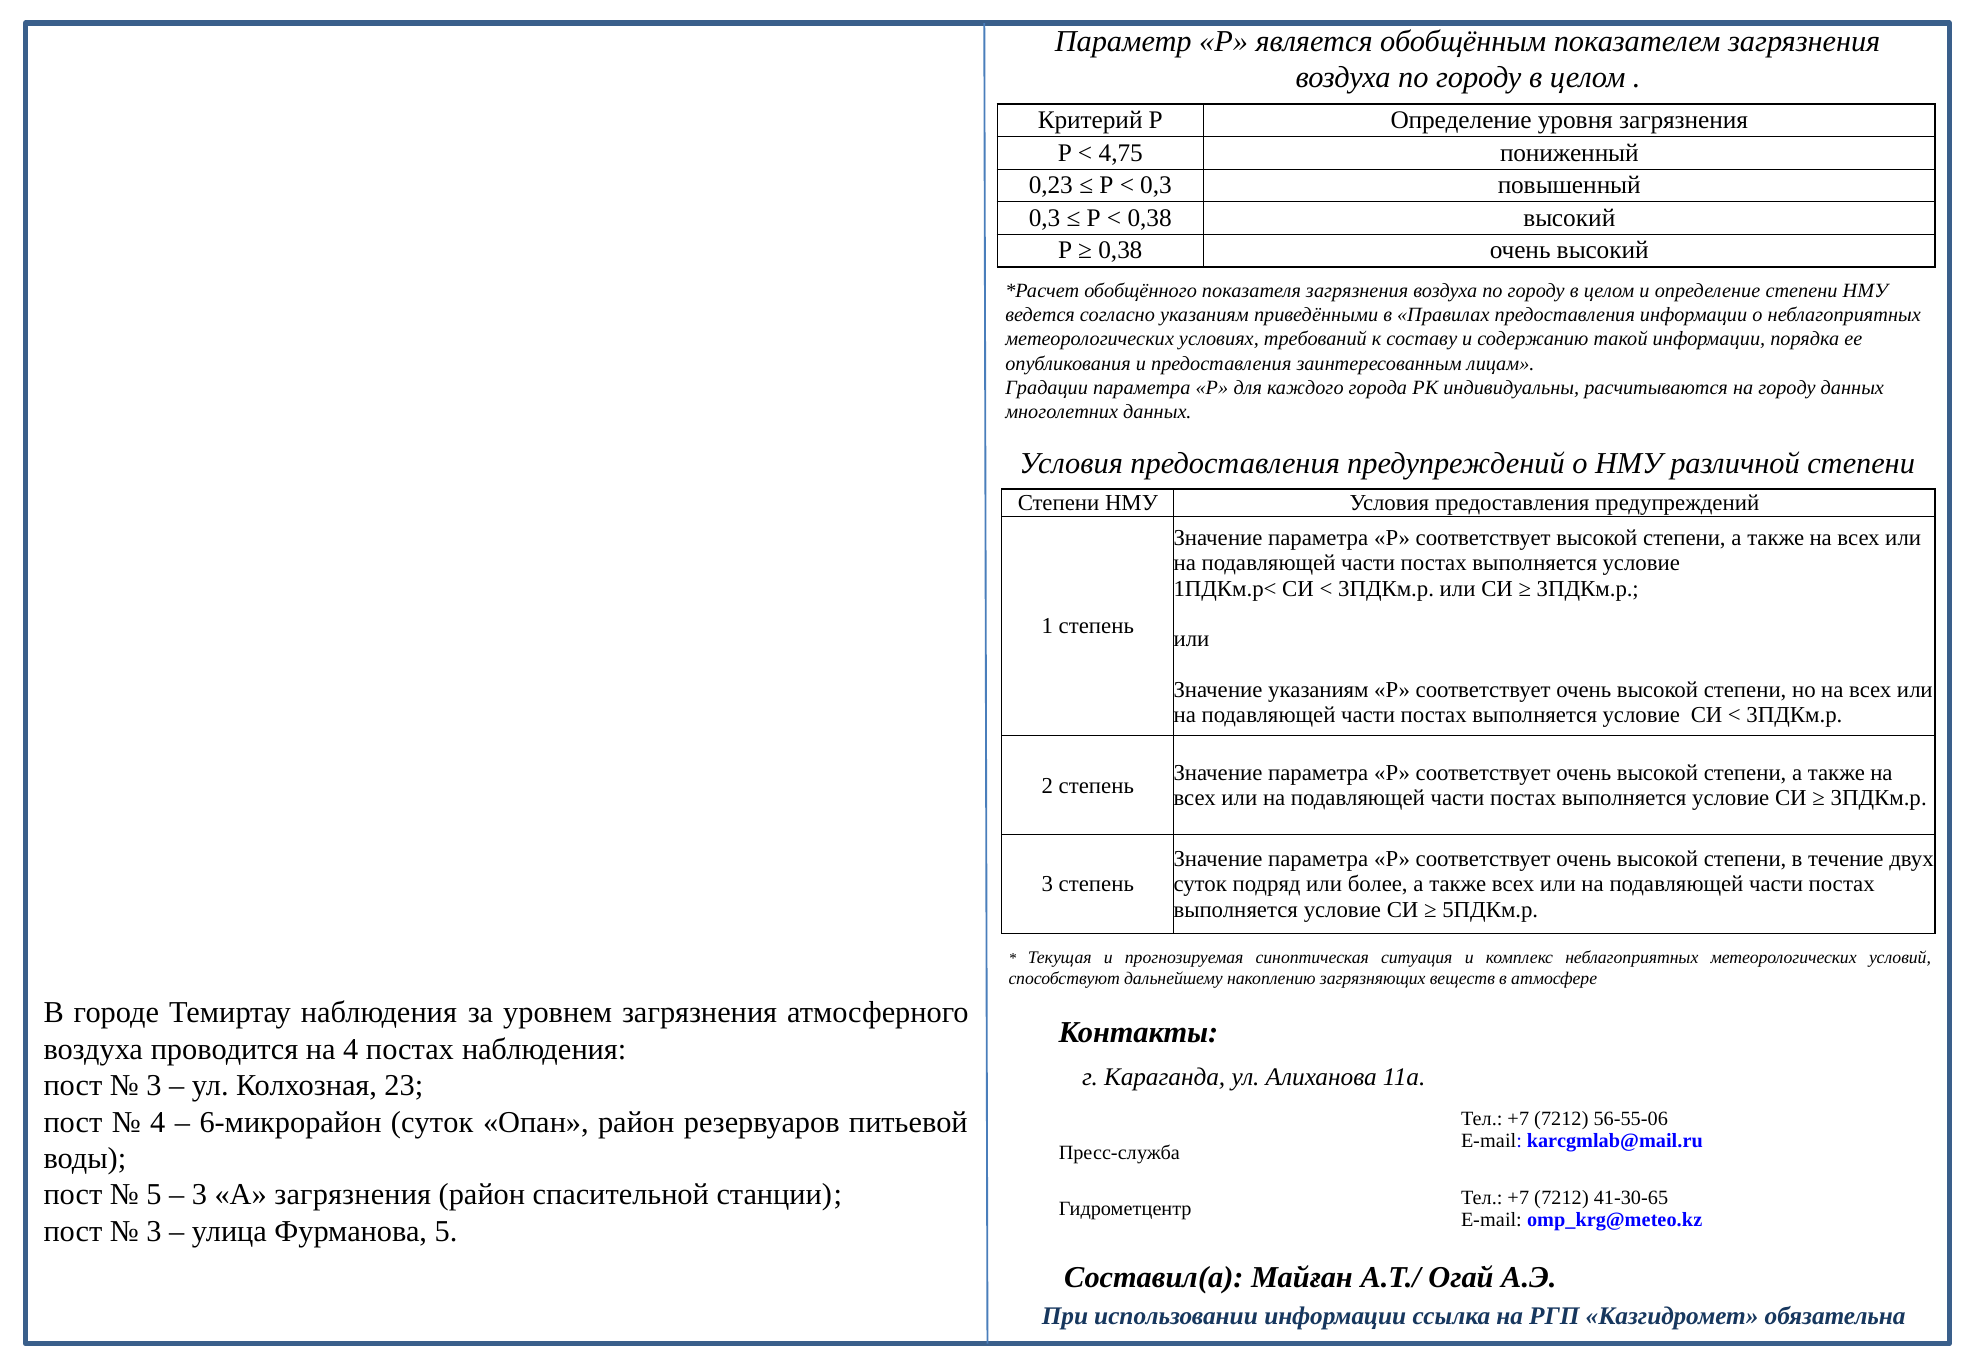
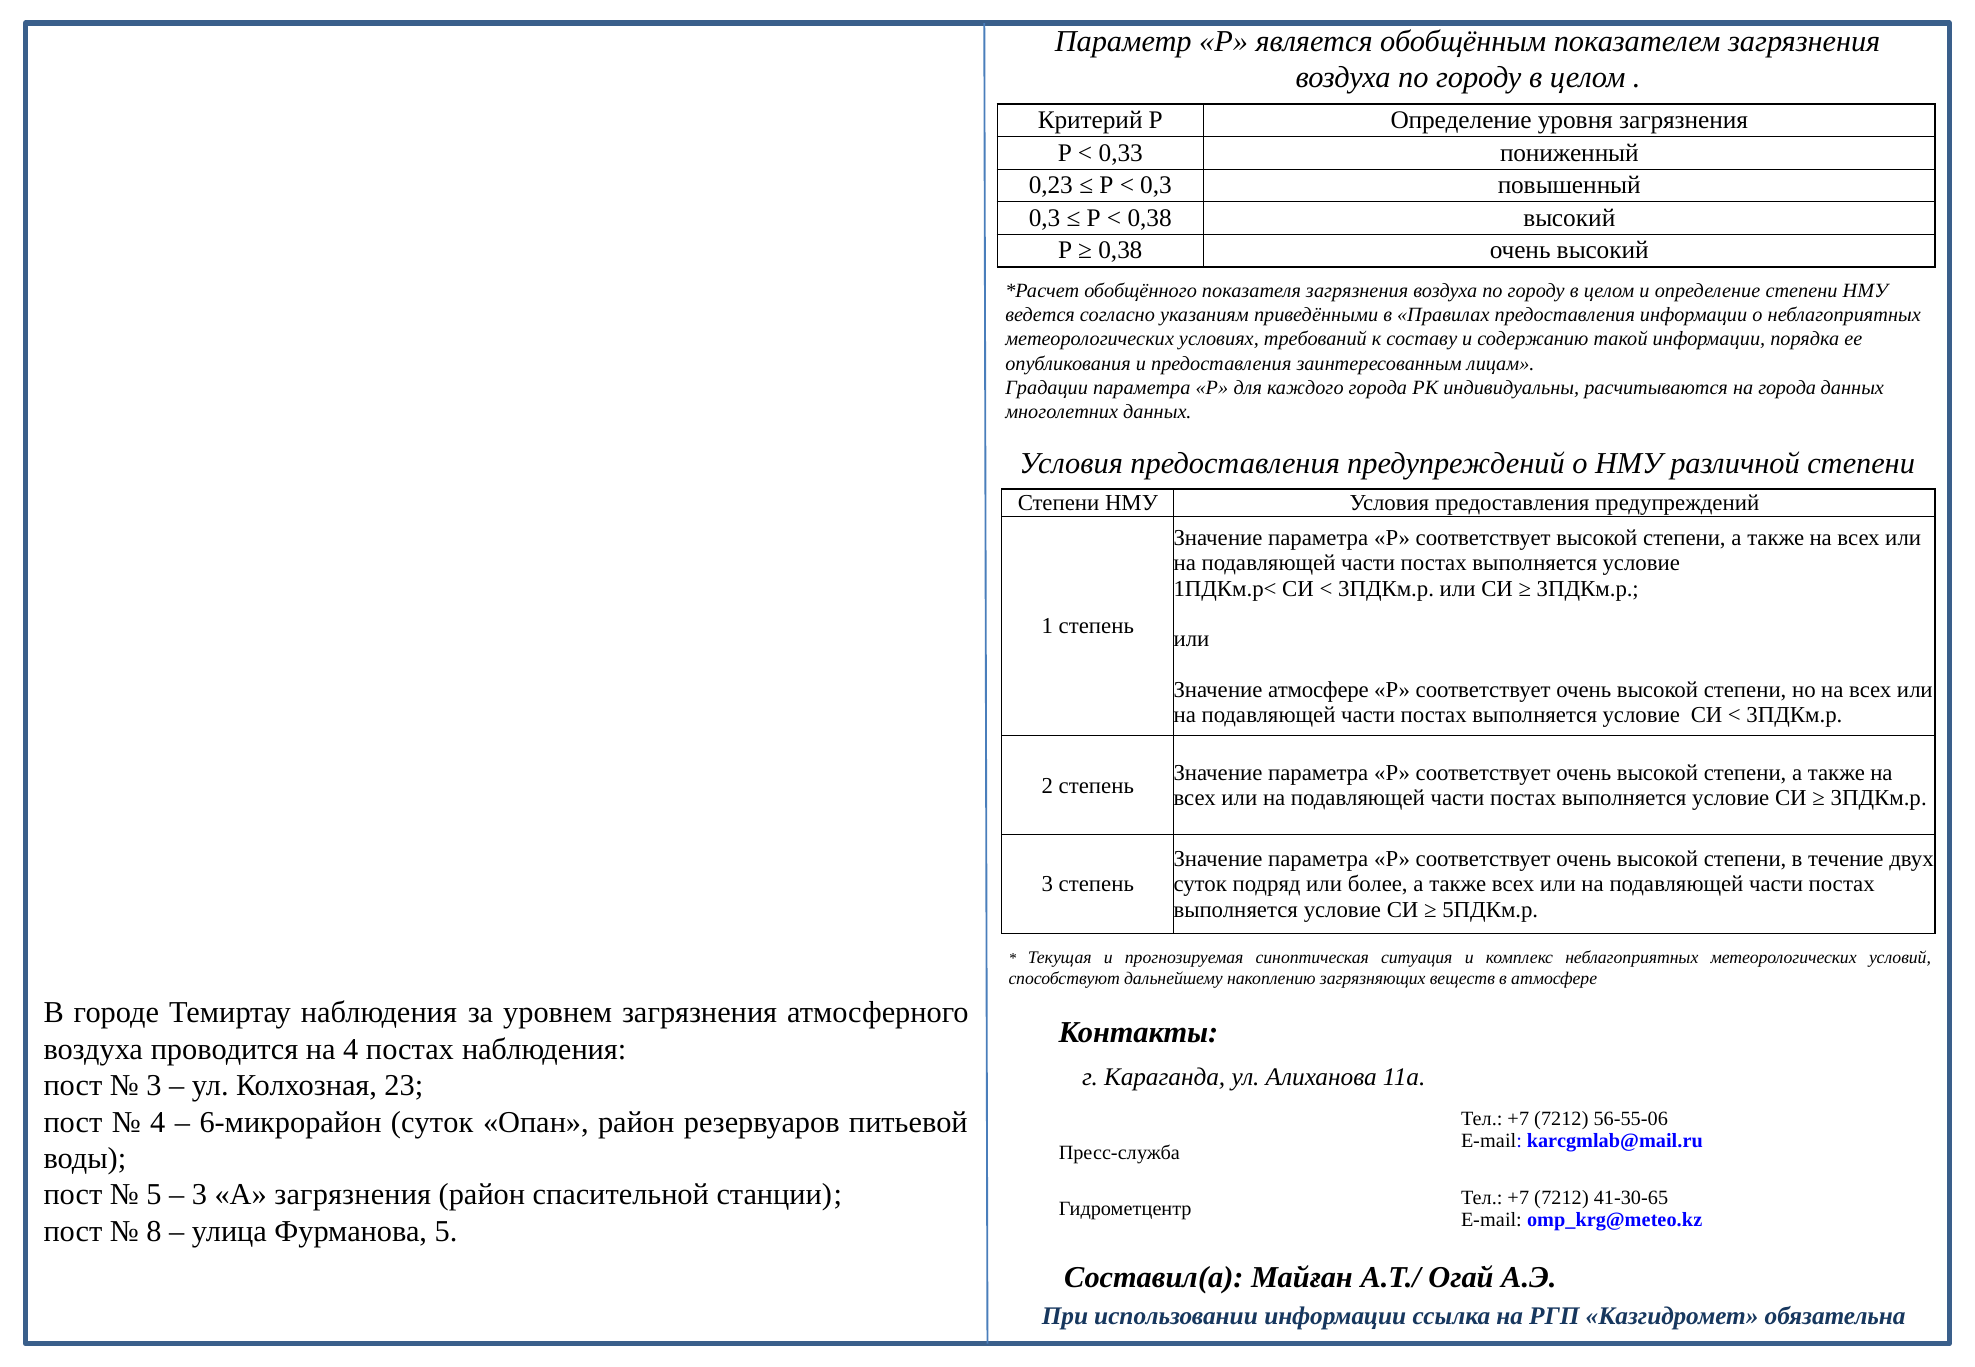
4,75: 4,75 -> 0,33
на городу: городу -> города
Значение указаниям: указаниям -> атмосфере
3 at (154, 1232): 3 -> 8
